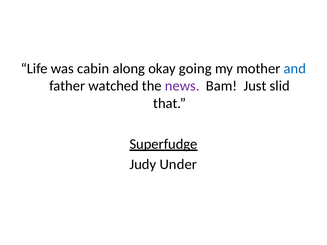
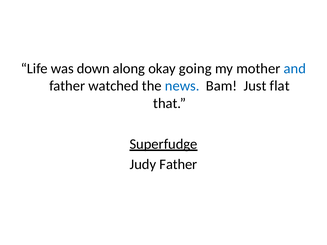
cabin: cabin -> down
news colour: purple -> blue
slid: slid -> flat
Judy Under: Under -> Father
